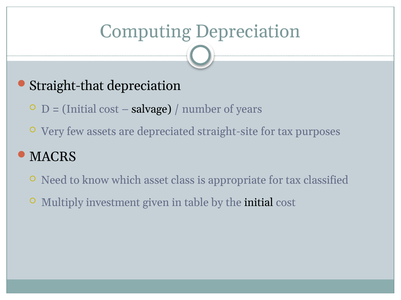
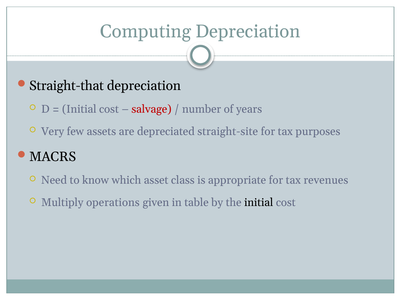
salvage colour: black -> red
classified: classified -> revenues
investment: investment -> operations
